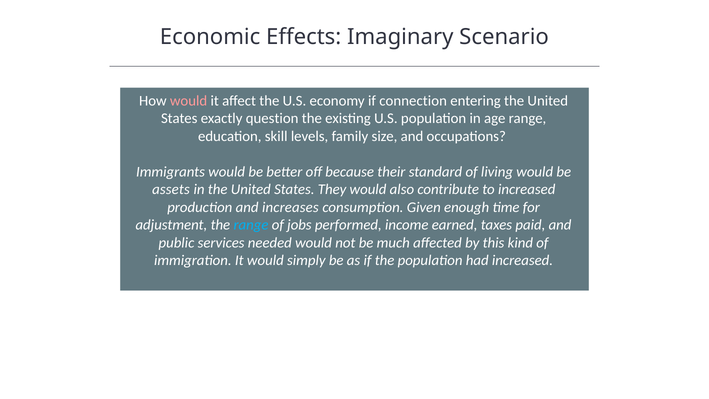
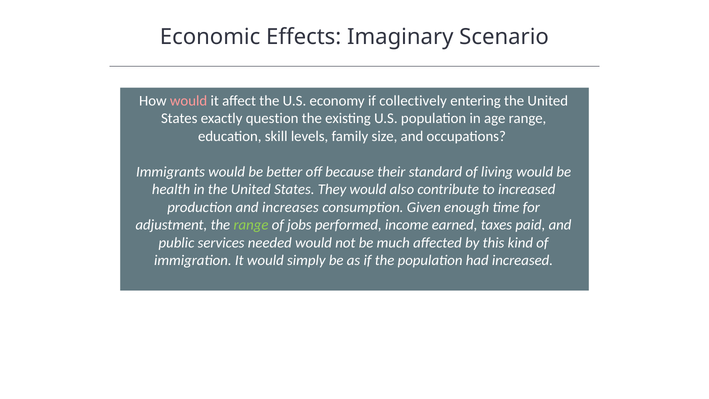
connection: connection -> collectively
assets: assets -> health
range at (251, 225) colour: light blue -> light green
